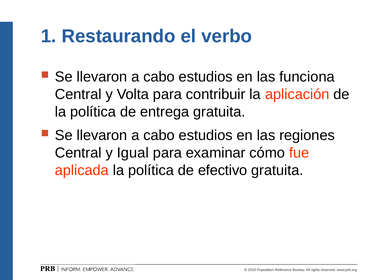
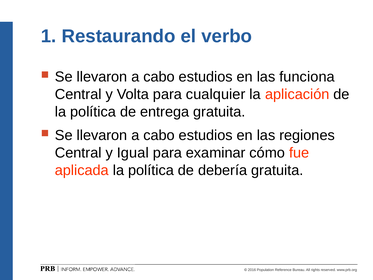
contribuir: contribuir -> cualquier
efectivo: efectivo -> debería
